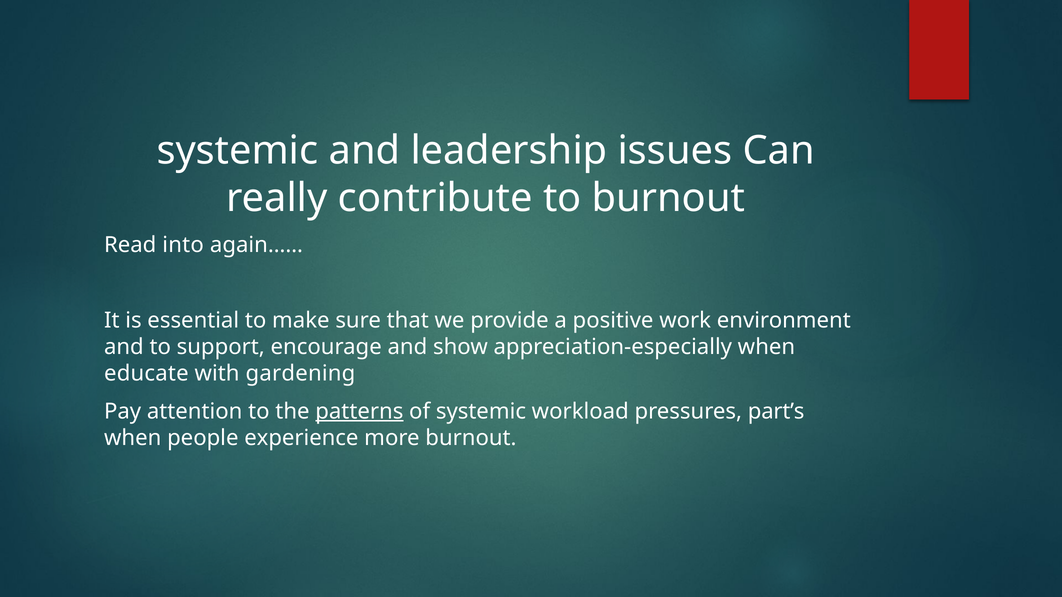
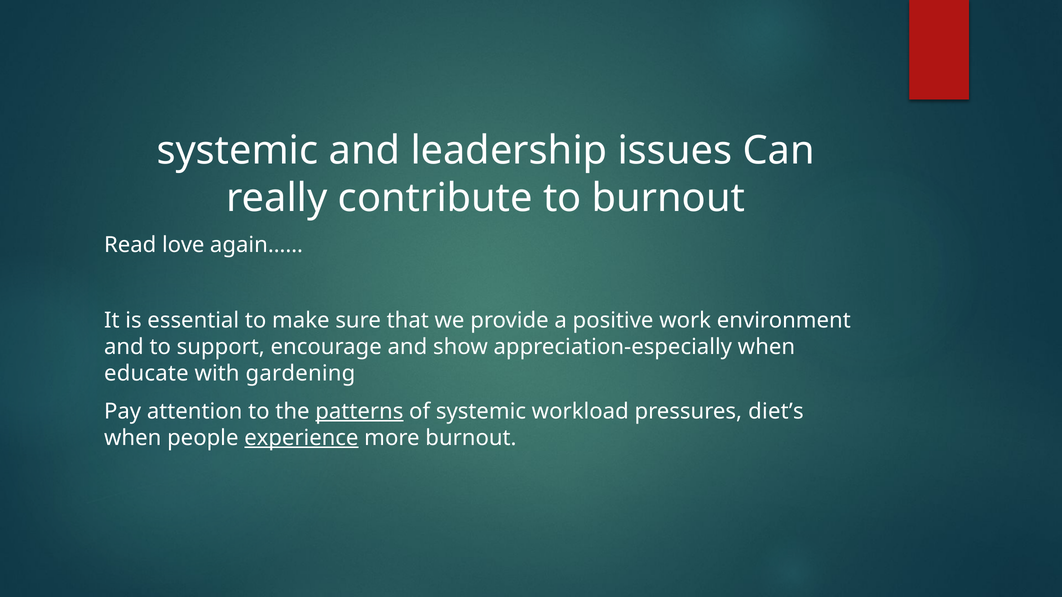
into: into -> love
part’s: part’s -> diet’s
experience underline: none -> present
